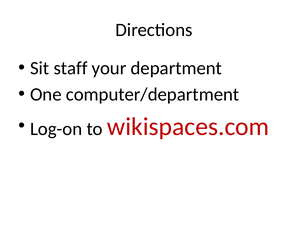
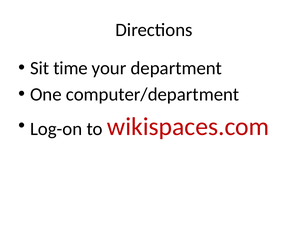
staff: staff -> time
